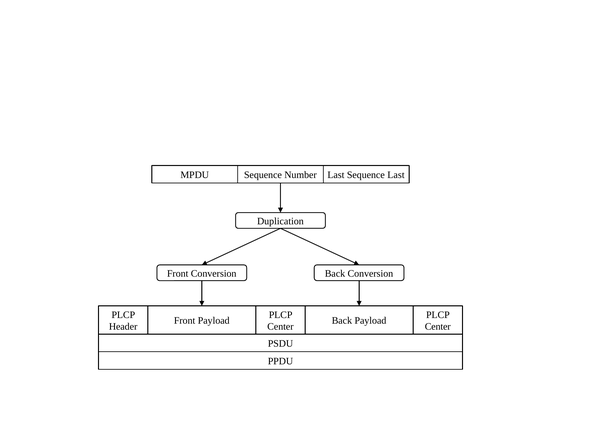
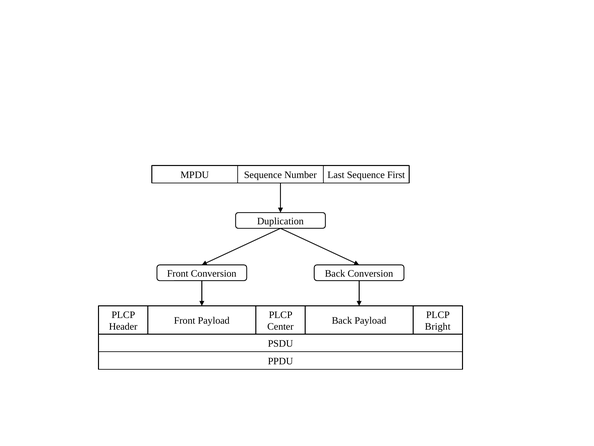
Sequence Last: Last -> First
Center at (438, 326): Center -> Bright
